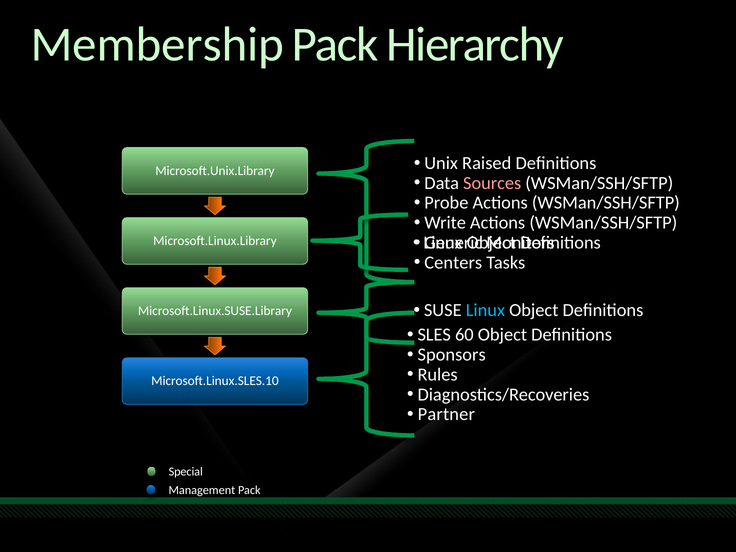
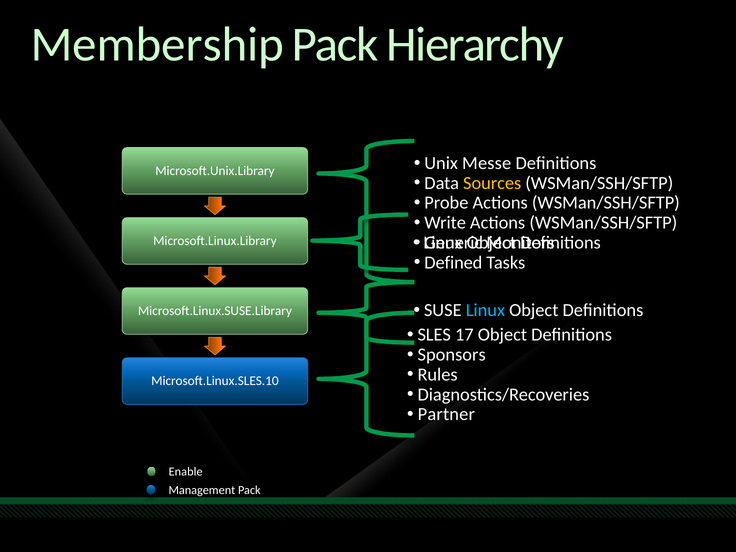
Raised: Raised -> Messe
Sources colour: pink -> yellow
Centers: Centers -> Defined
60: 60 -> 17
Special: Special -> Enable
